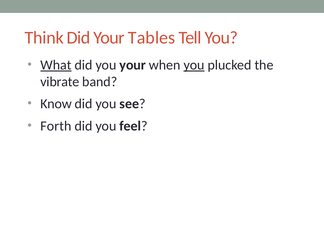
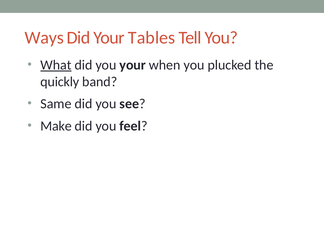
Think: Think -> Ways
you at (194, 65) underline: present -> none
vibrate: vibrate -> quickly
Know: Know -> Same
Forth: Forth -> Make
